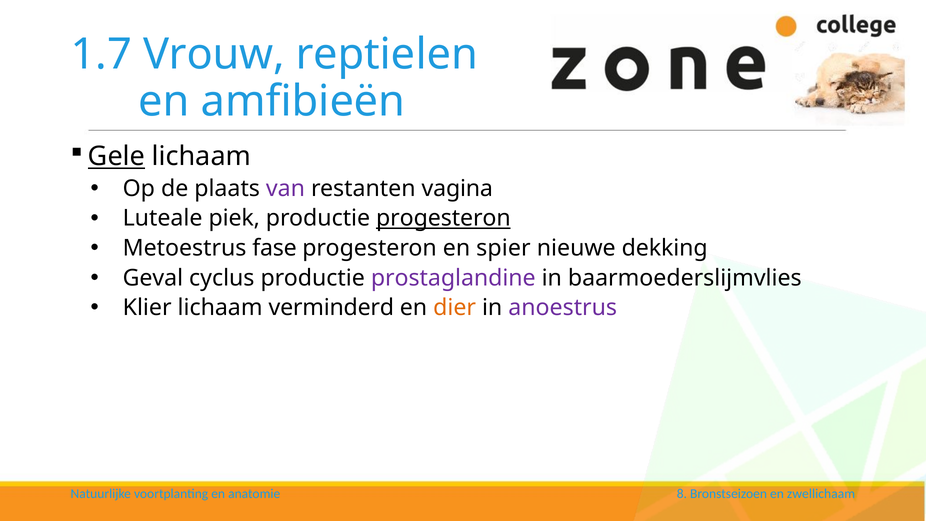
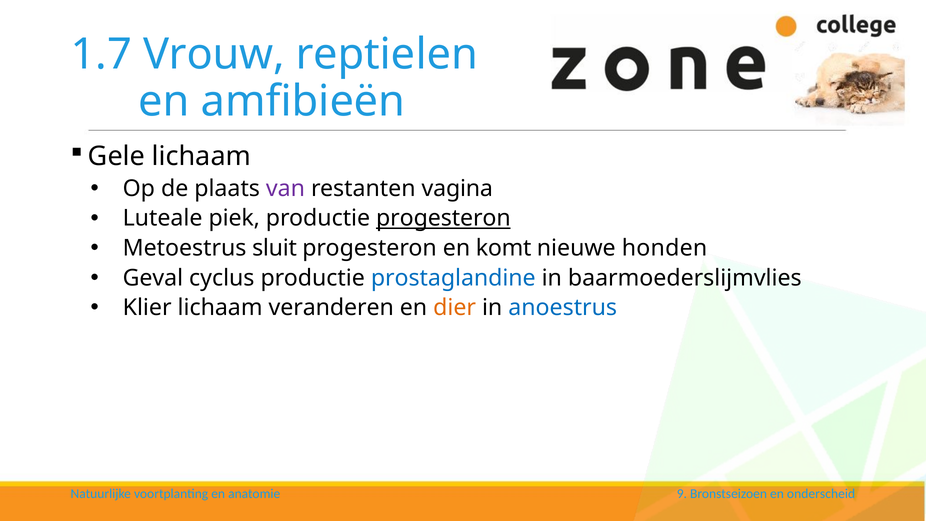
Gele underline: present -> none
fase: fase -> sluit
spier: spier -> komt
dekking: dekking -> honden
prostaglandine colour: purple -> blue
verminderd: verminderd -> veranderen
anoestrus colour: purple -> blue
8: 8 -> 9
zwellichaam: zwellichaam -> onderscheid
